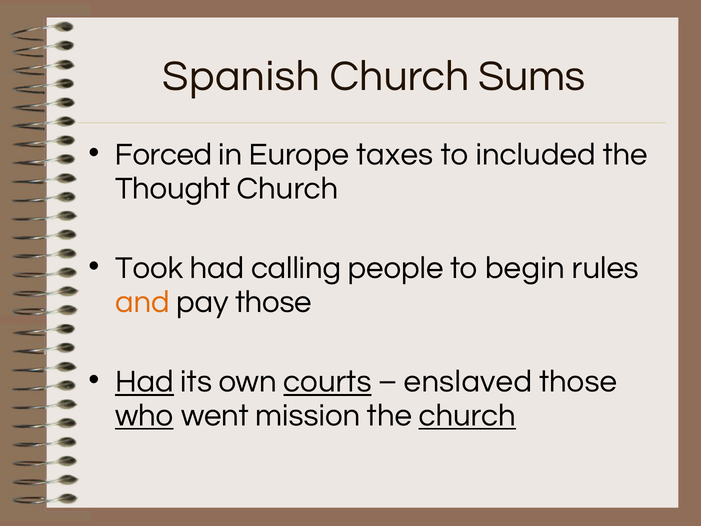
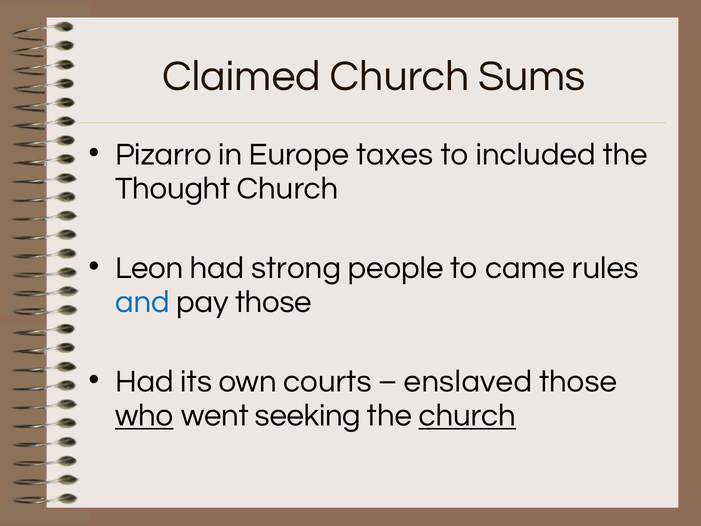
Spanish: Spanish -> Claimed
Forced: Forced -> Pizarro
Took: Took -> Leon
calling: calling -> strong
begin: begin -> came
and colour: orange -> blue
Had at (144, 381) underline: present -> none
courts underline: present -> none
mission: mission -> seeking
